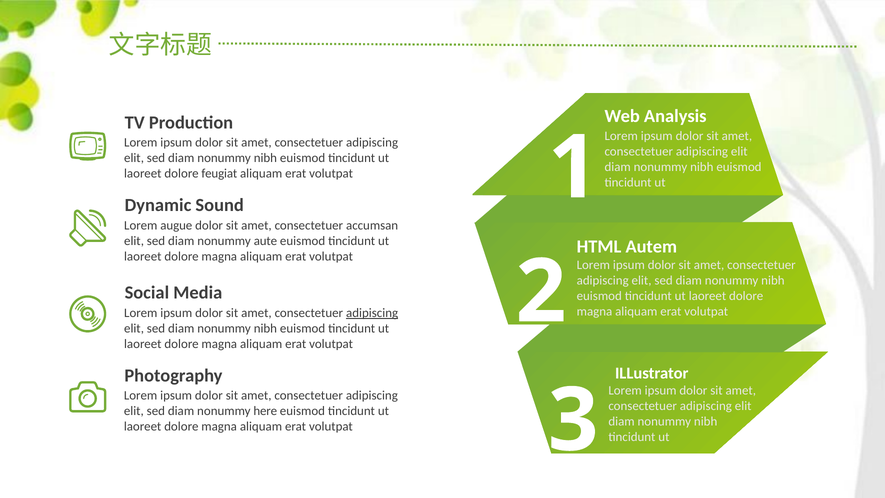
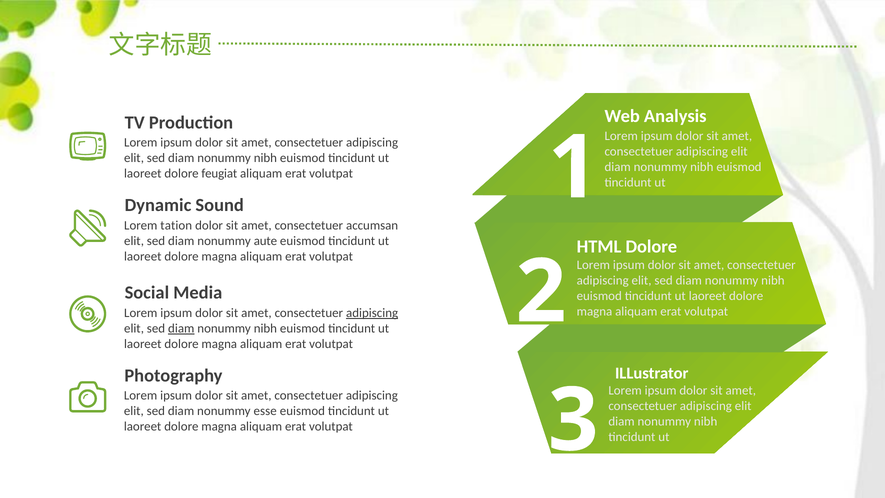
augue: augue -> tation
HTML Autem: Autem -> Dolore
diam at (181, 328) underline: none -> present
here: here -> esse
